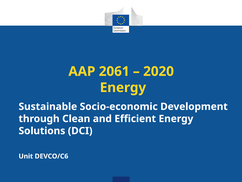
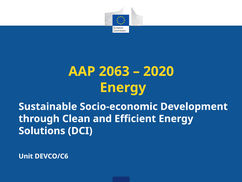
2061: 2061 -> 2063
